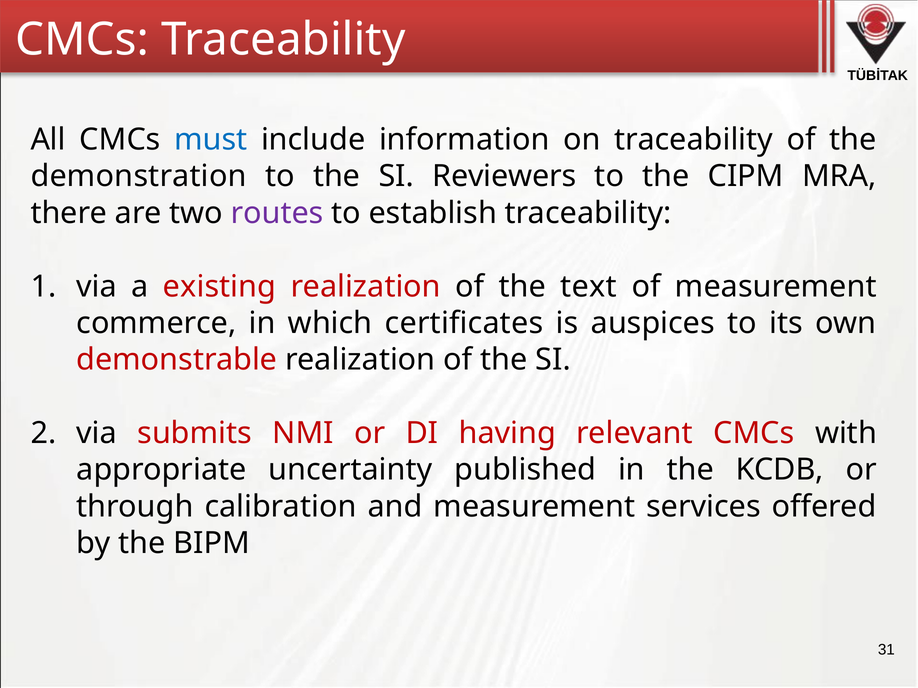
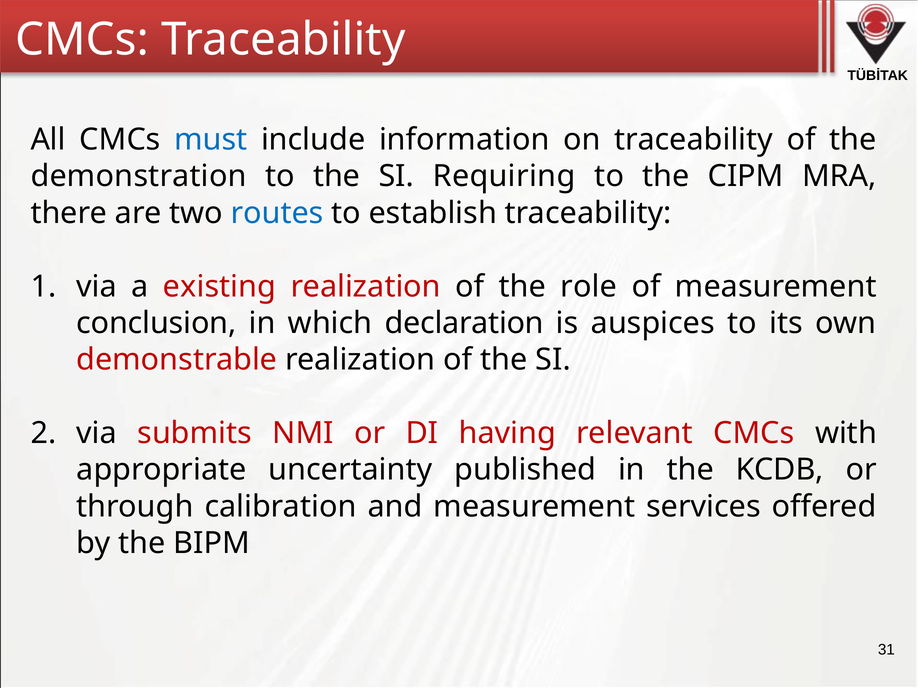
Reviewers: Reviewers -> Requiring
routes colour: purple -> blue
text: text -> role
commerce: commerce -> conclusion
certificates: certificates -> declaration
